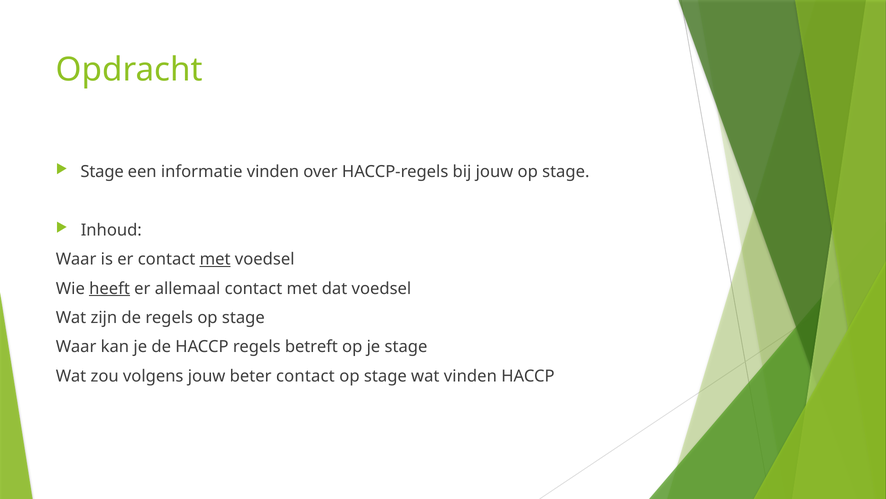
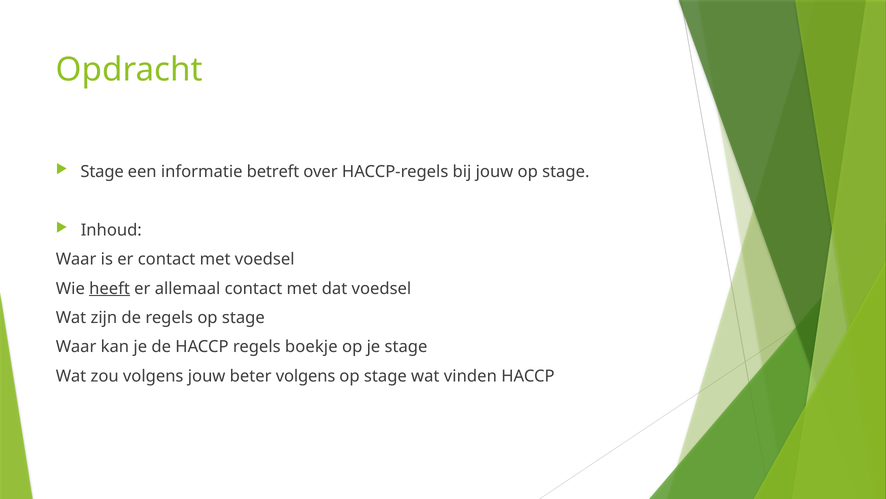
informatie vinden: vinden -> betreft
met at (215, 259) underline: present -> none
betreft: betreft -> boekje
beter contact: contact -> volgens
